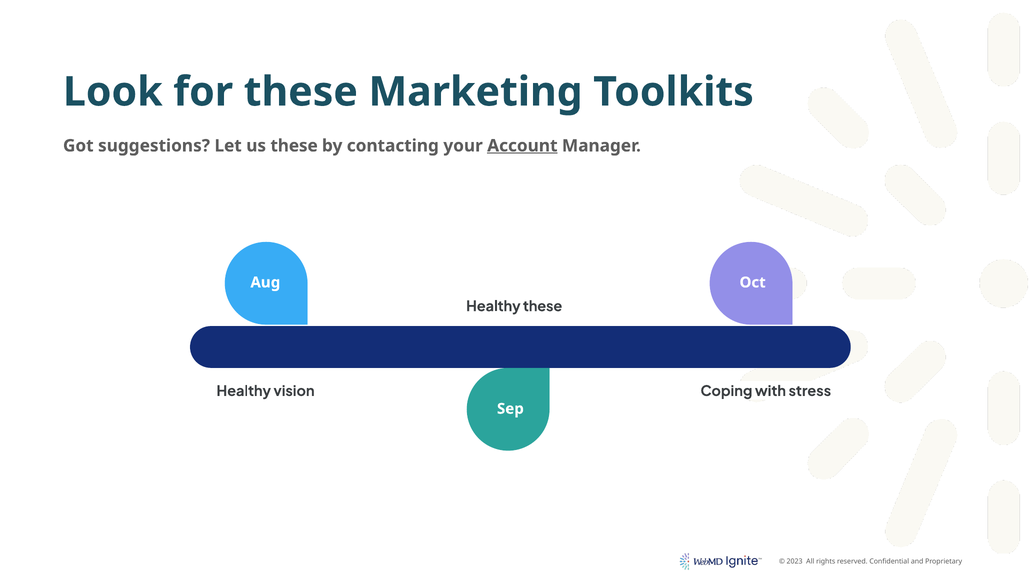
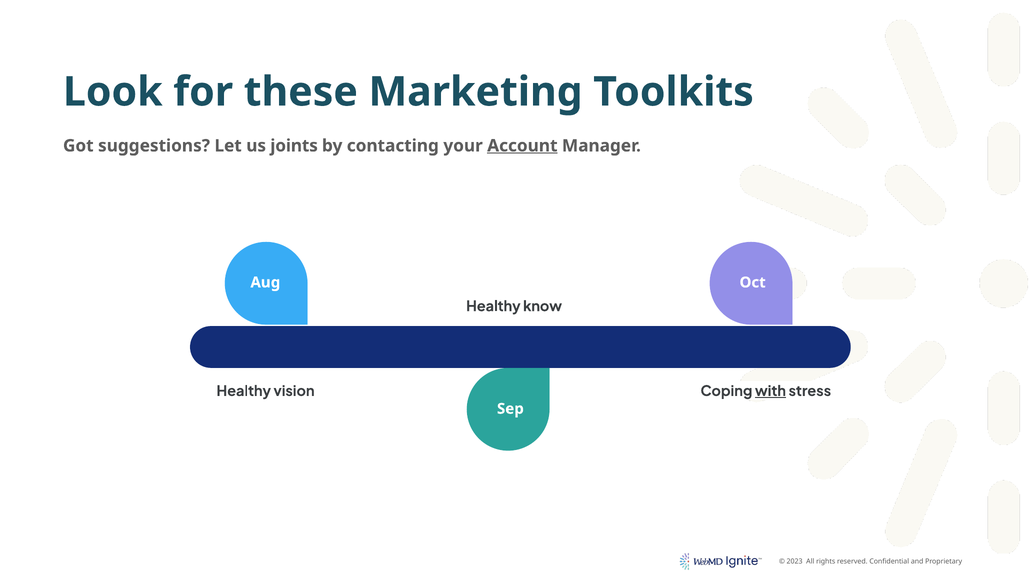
us these: these -> joints
Healthy these: these -> know
with underline: none -> present
